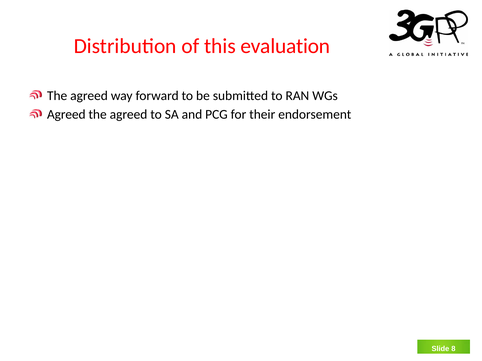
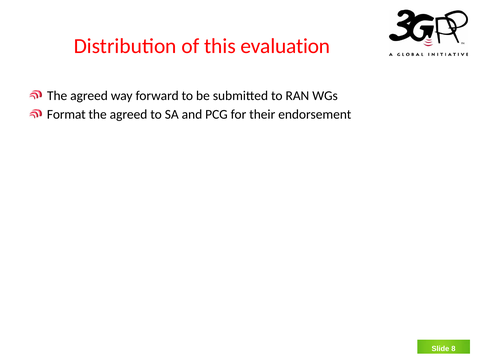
Agreed at (66, 114): Agreed -> Format
